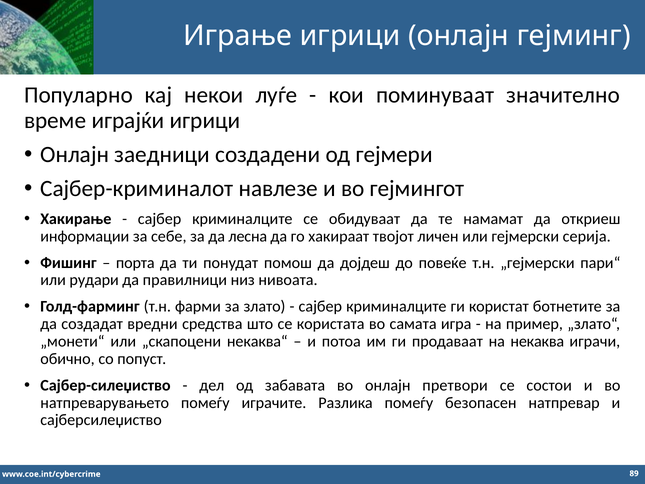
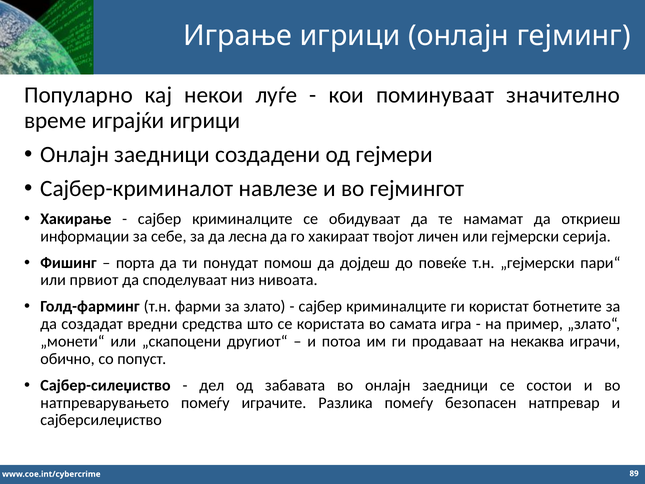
рудари: рудари -> првиот
правилници: правилници -> споделуваат
некаква“: некаква“ -> другиот“
во онлајн претвори: претвори -> заедници
